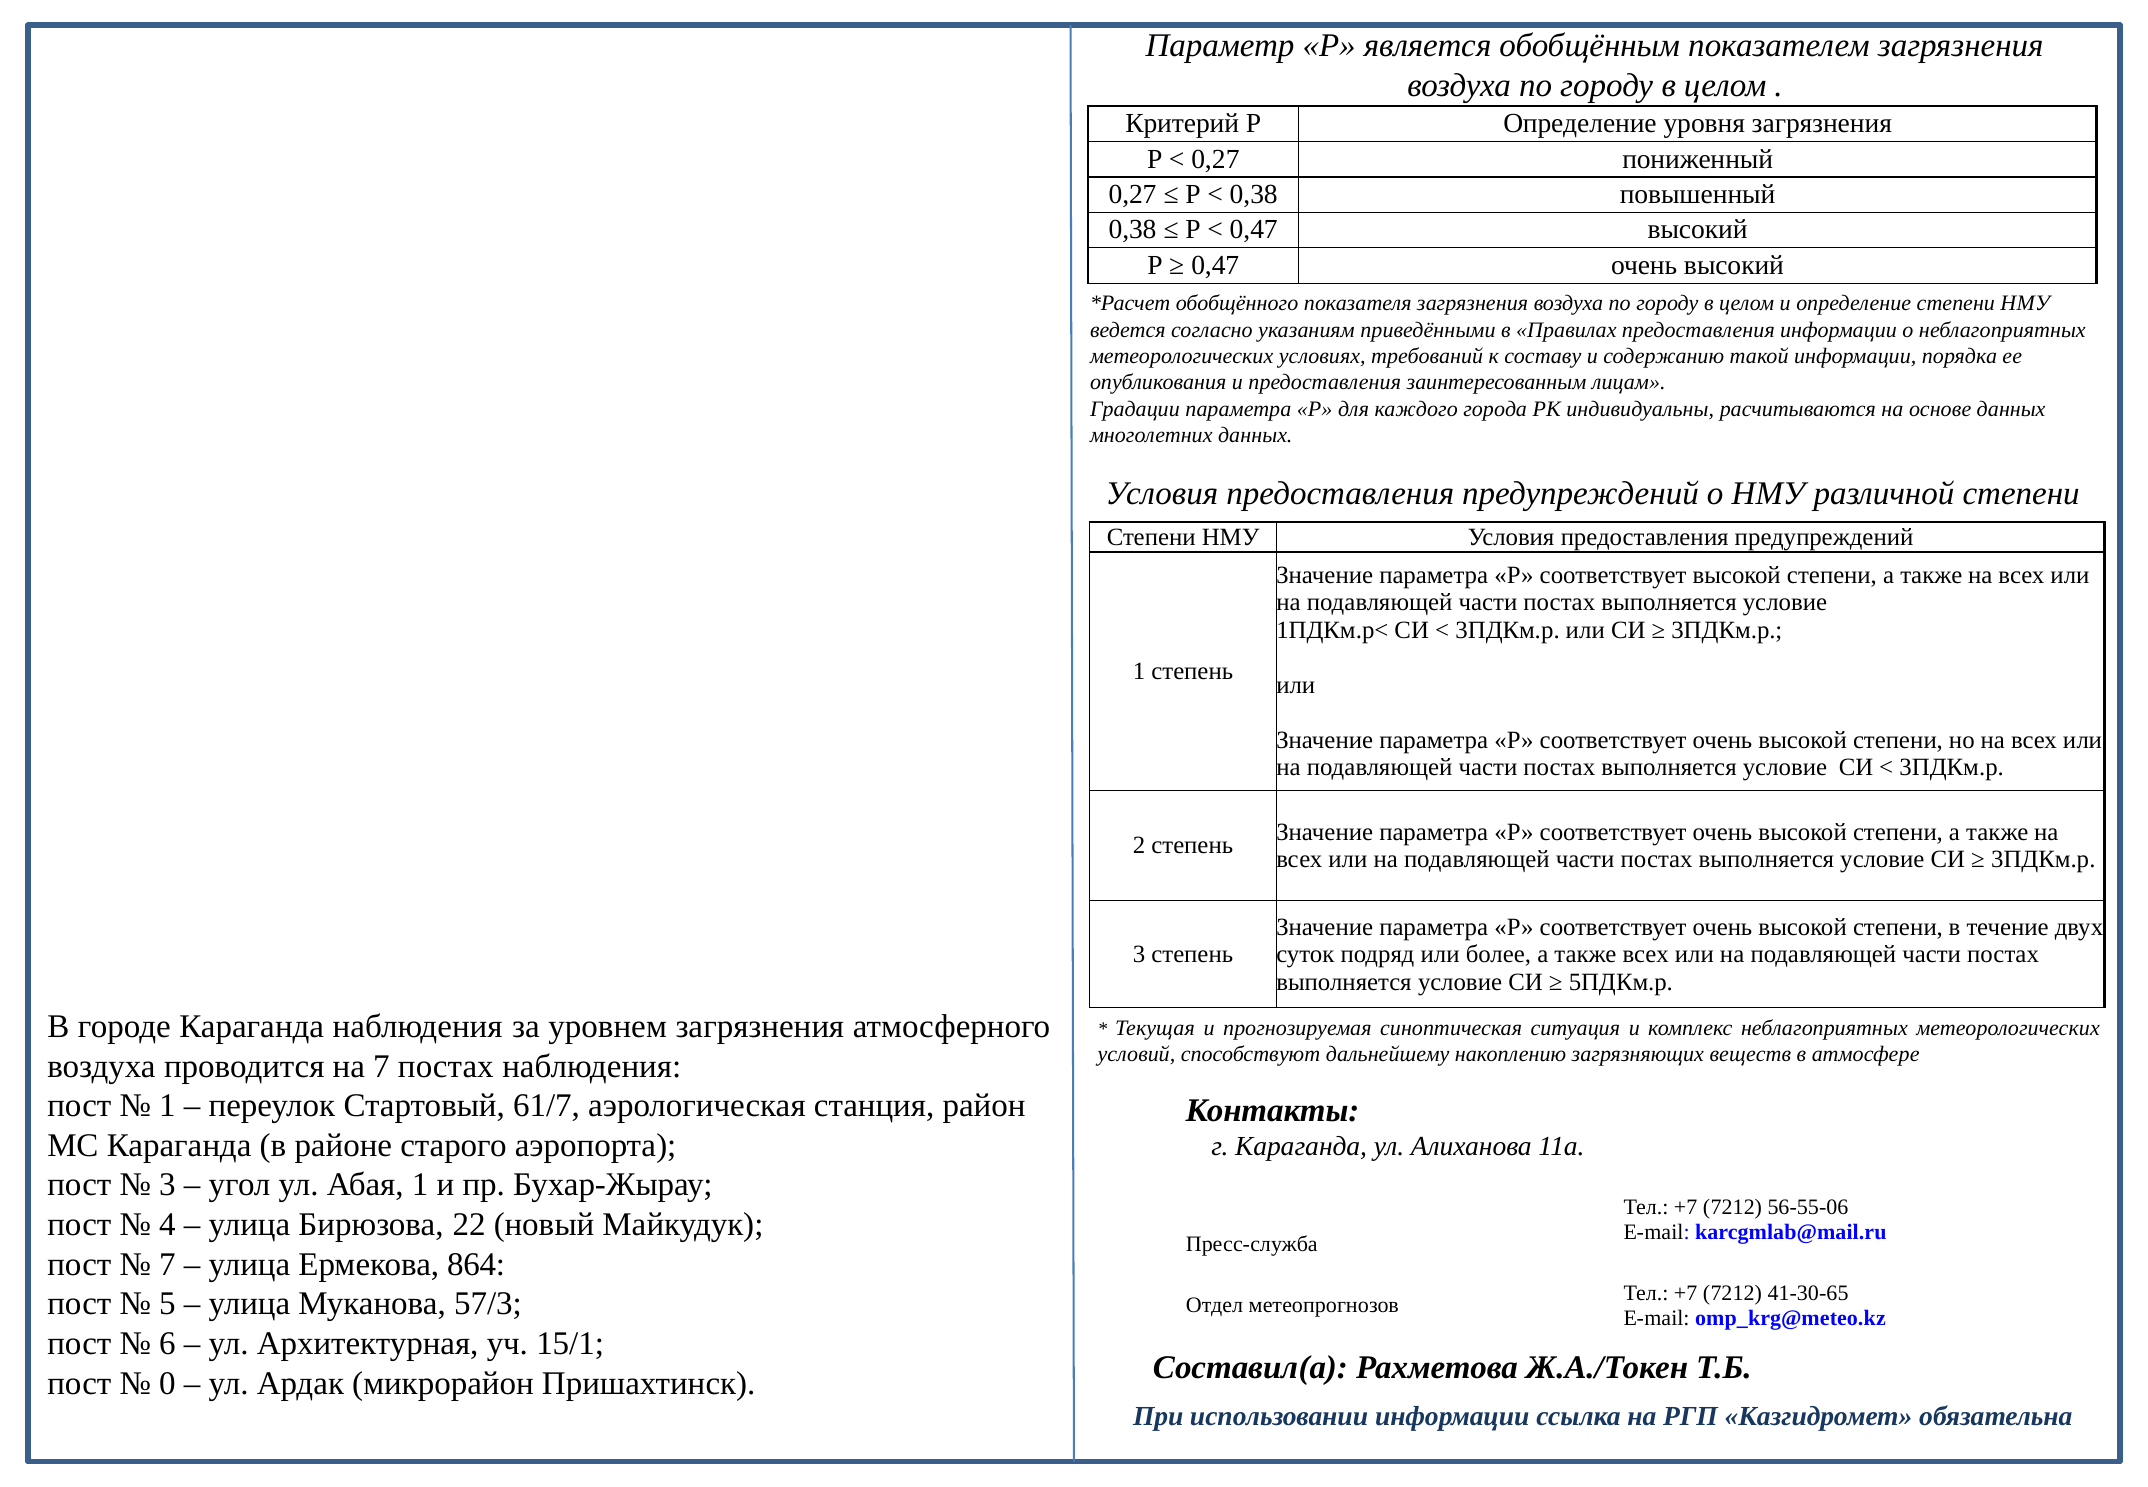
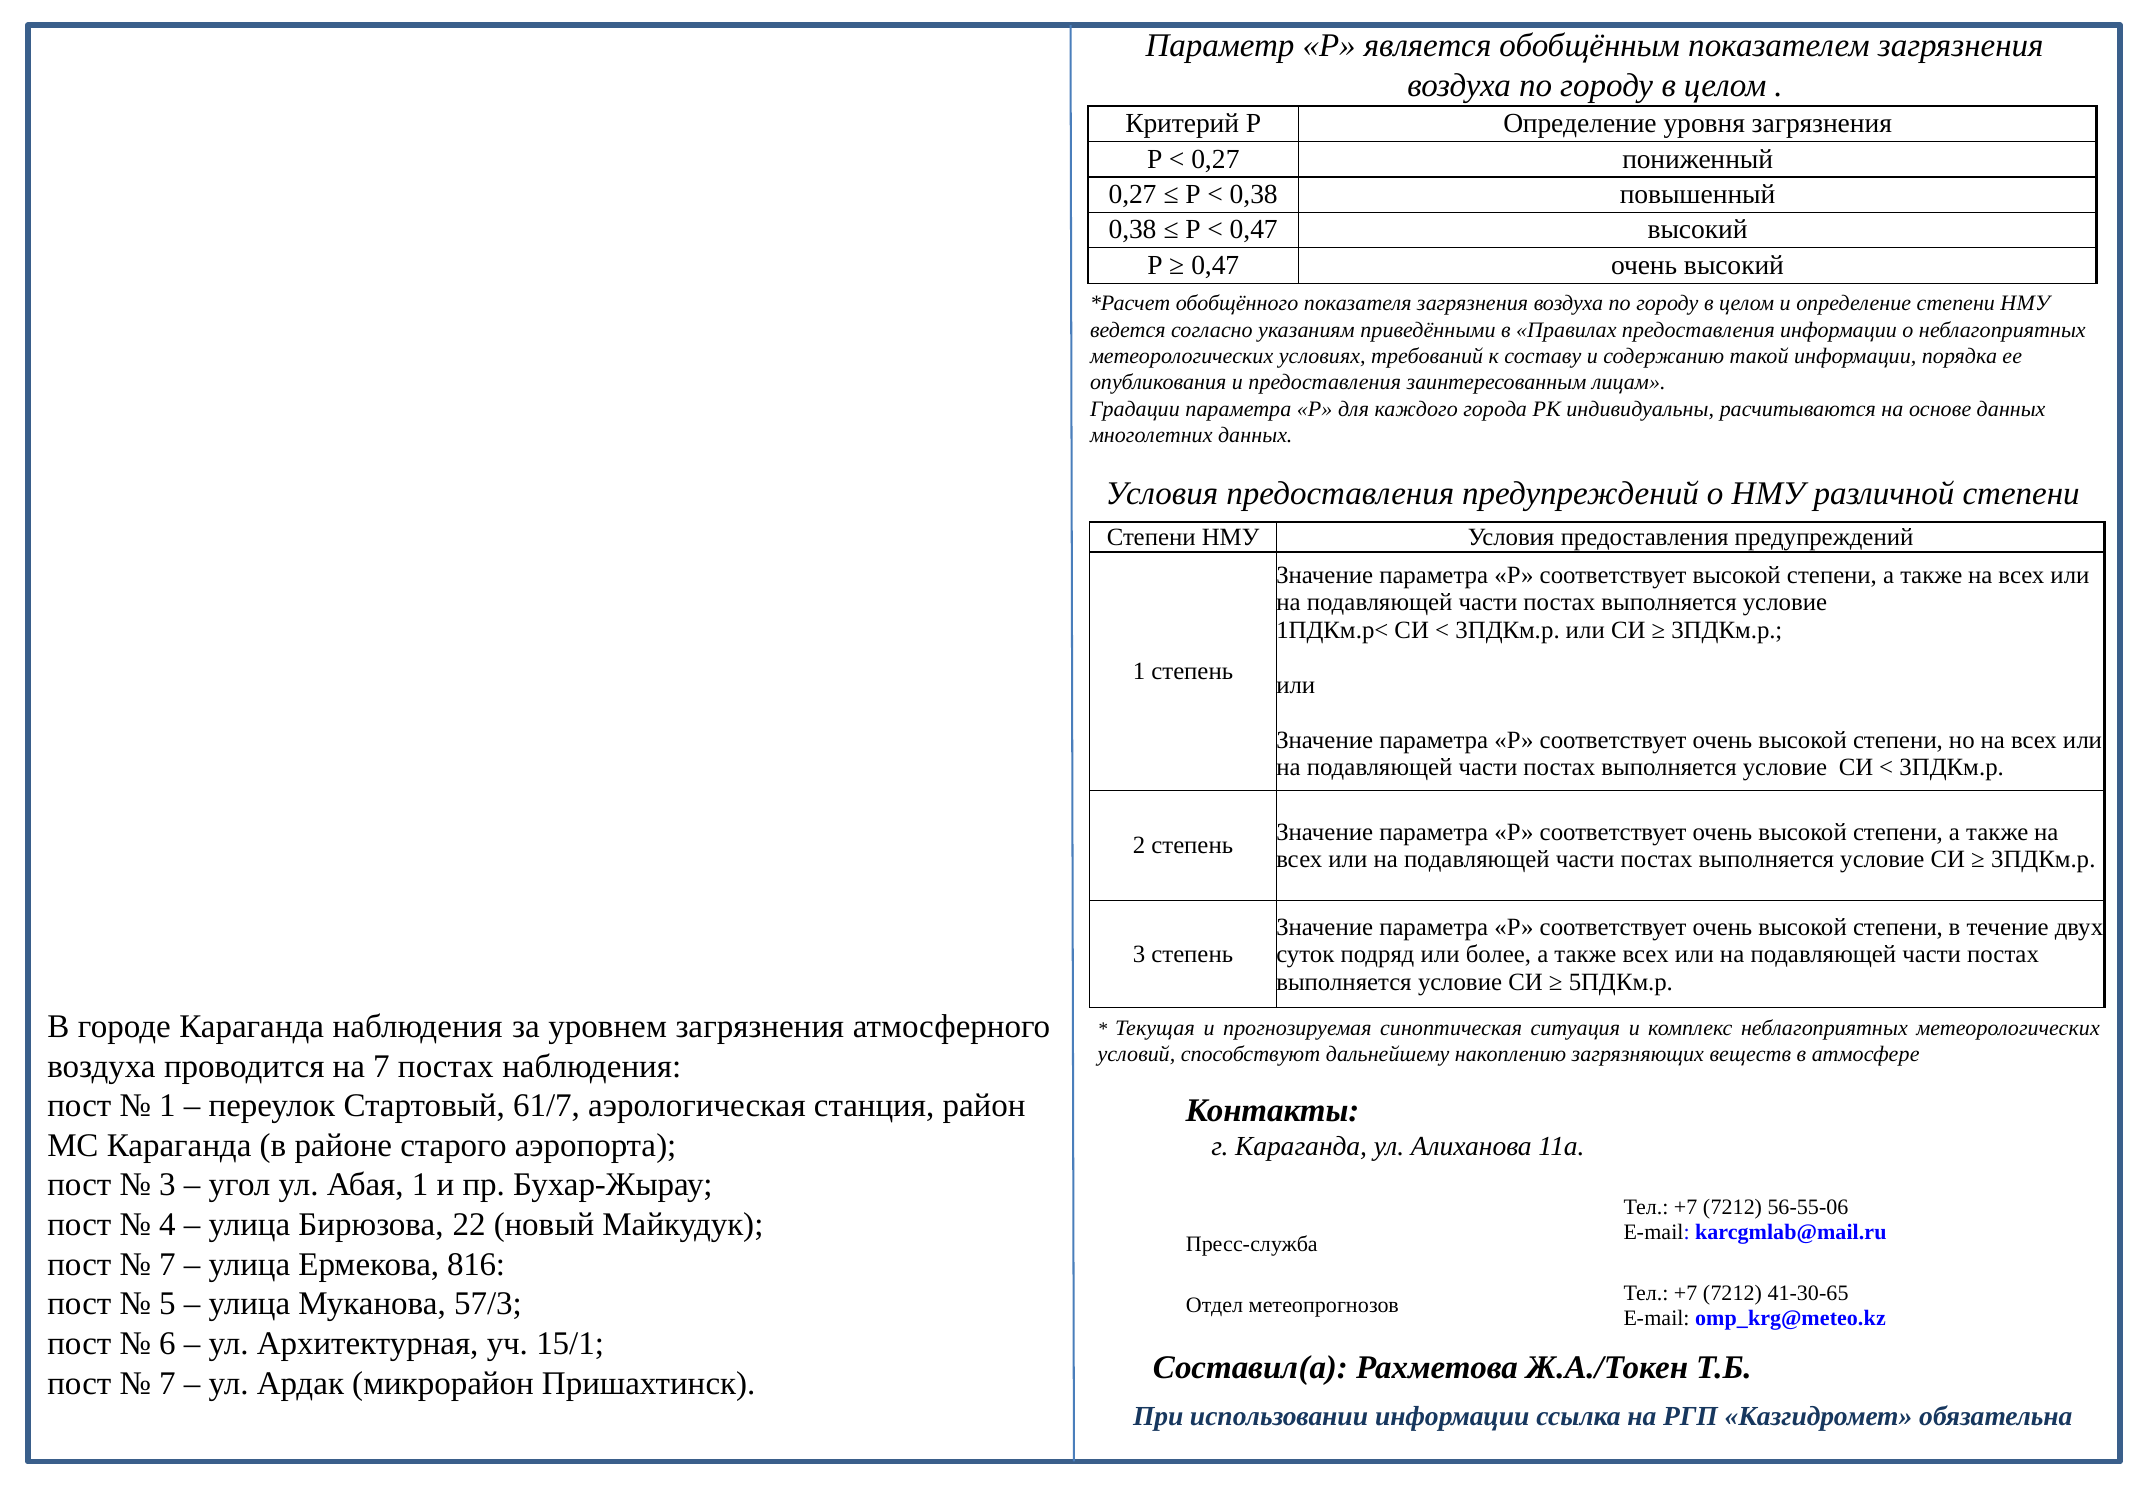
864: 864 -> 816
0 at (167, 1383): 0 -> 7
